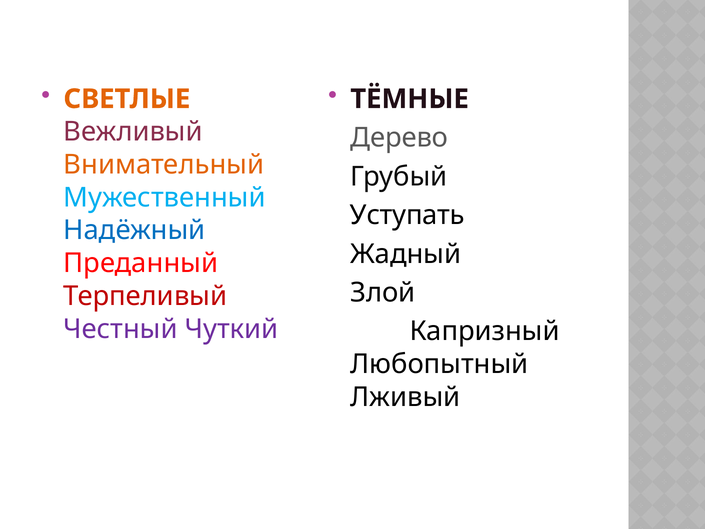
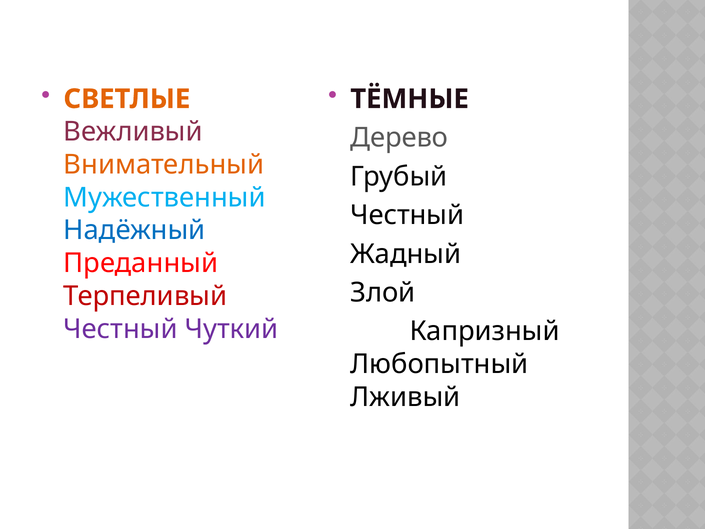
Уступать at (407, 215): Уступать -> Честный
